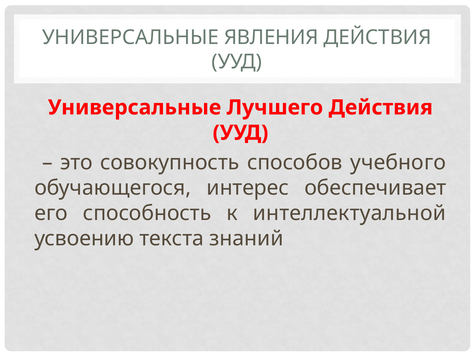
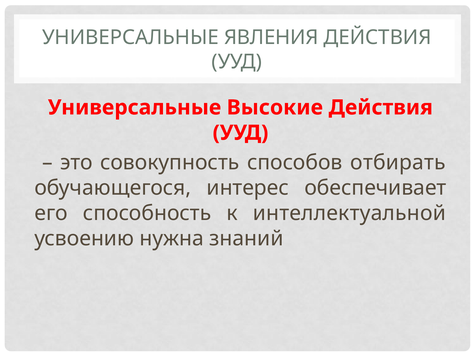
Лучшего: Лучшего -> Высокие
учебного: учебного -> отбирать
текста: текста -> нужна
